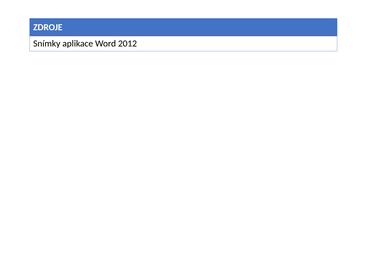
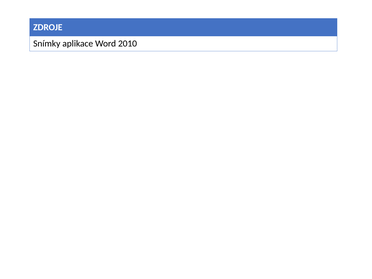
2012: 2012 -> 2010
